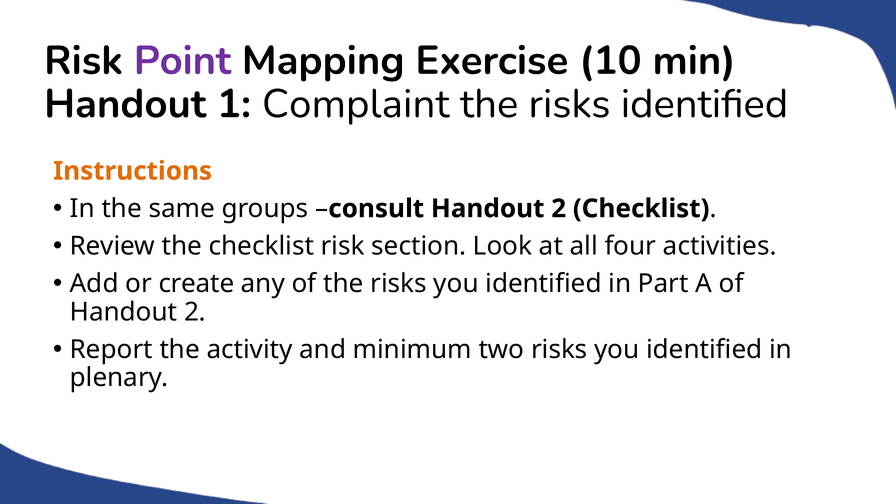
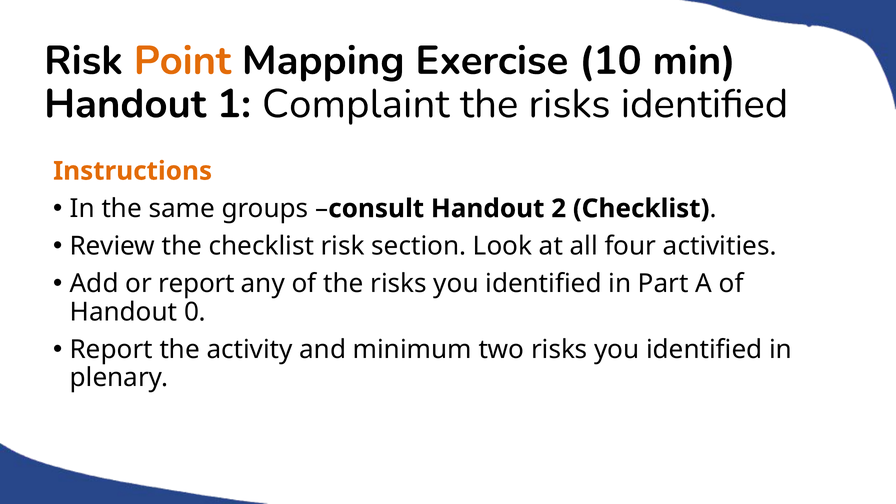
Point colour: purple -> orange
or create: create -> report
2 at (195, 312): 2 -> 0
